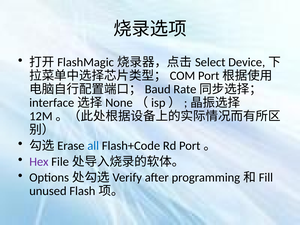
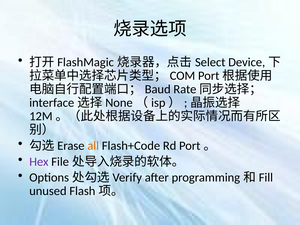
all colour: blue -> orange
